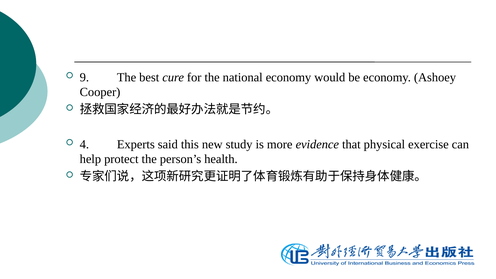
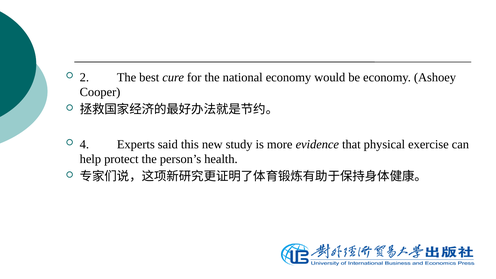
9: 9 -> 2
